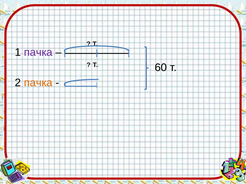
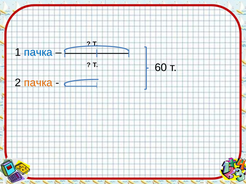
пачка at (38, 52) colour: purple -> blue
